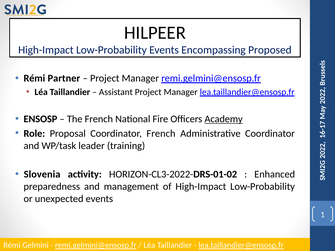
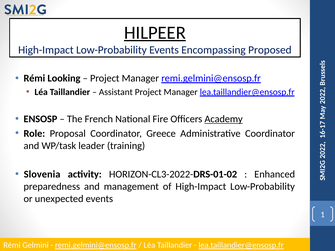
HILPEER underline: none -> present
Partner: Partner -> Looking
Coordinator French: French -> Greece
